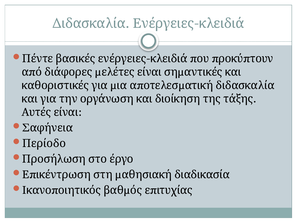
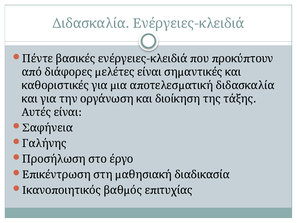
Περίοδο: Περίοδο -> Γαλήνης
